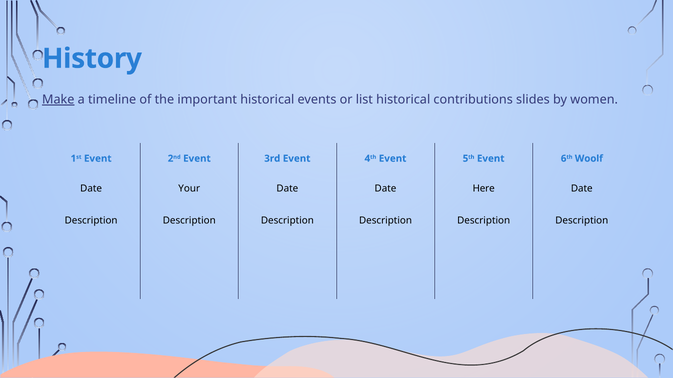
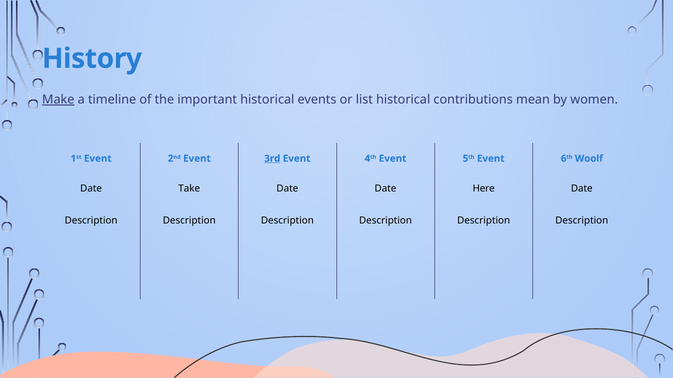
slides: slides -> mean
3rd underline: none -> present
Your: Your -> Take
